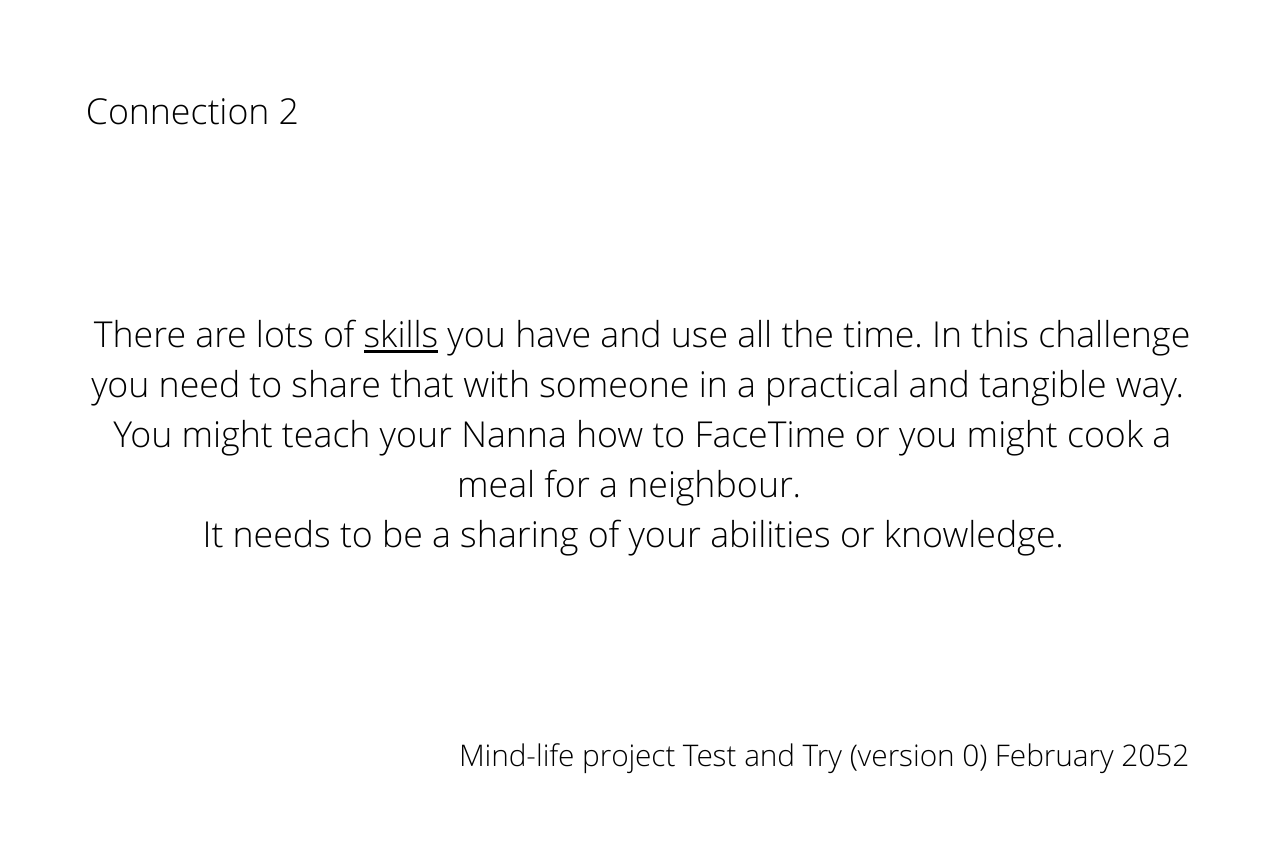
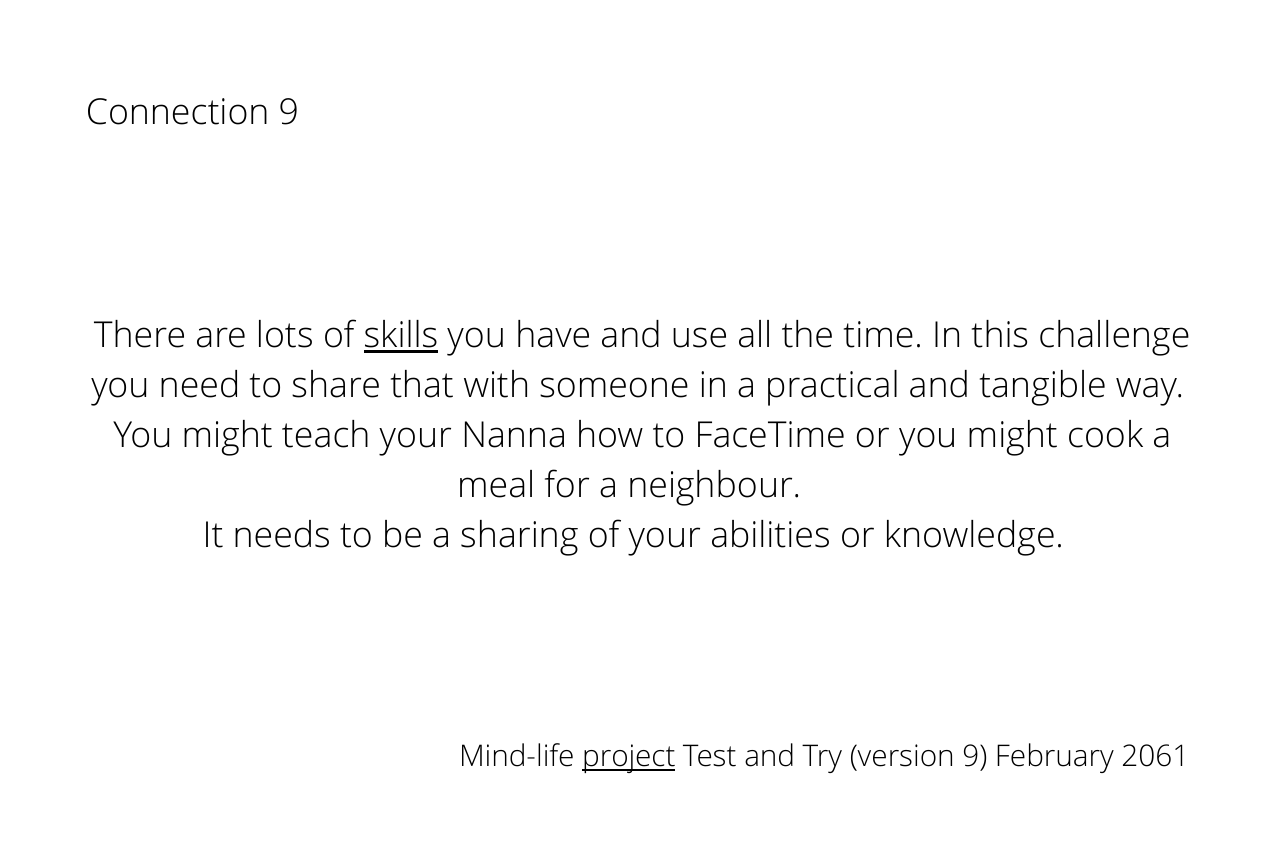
Connection 2: 2 -> 9
project underline: none -> present
version 0: 0 -> 9
2052: 2052 -> 2061
